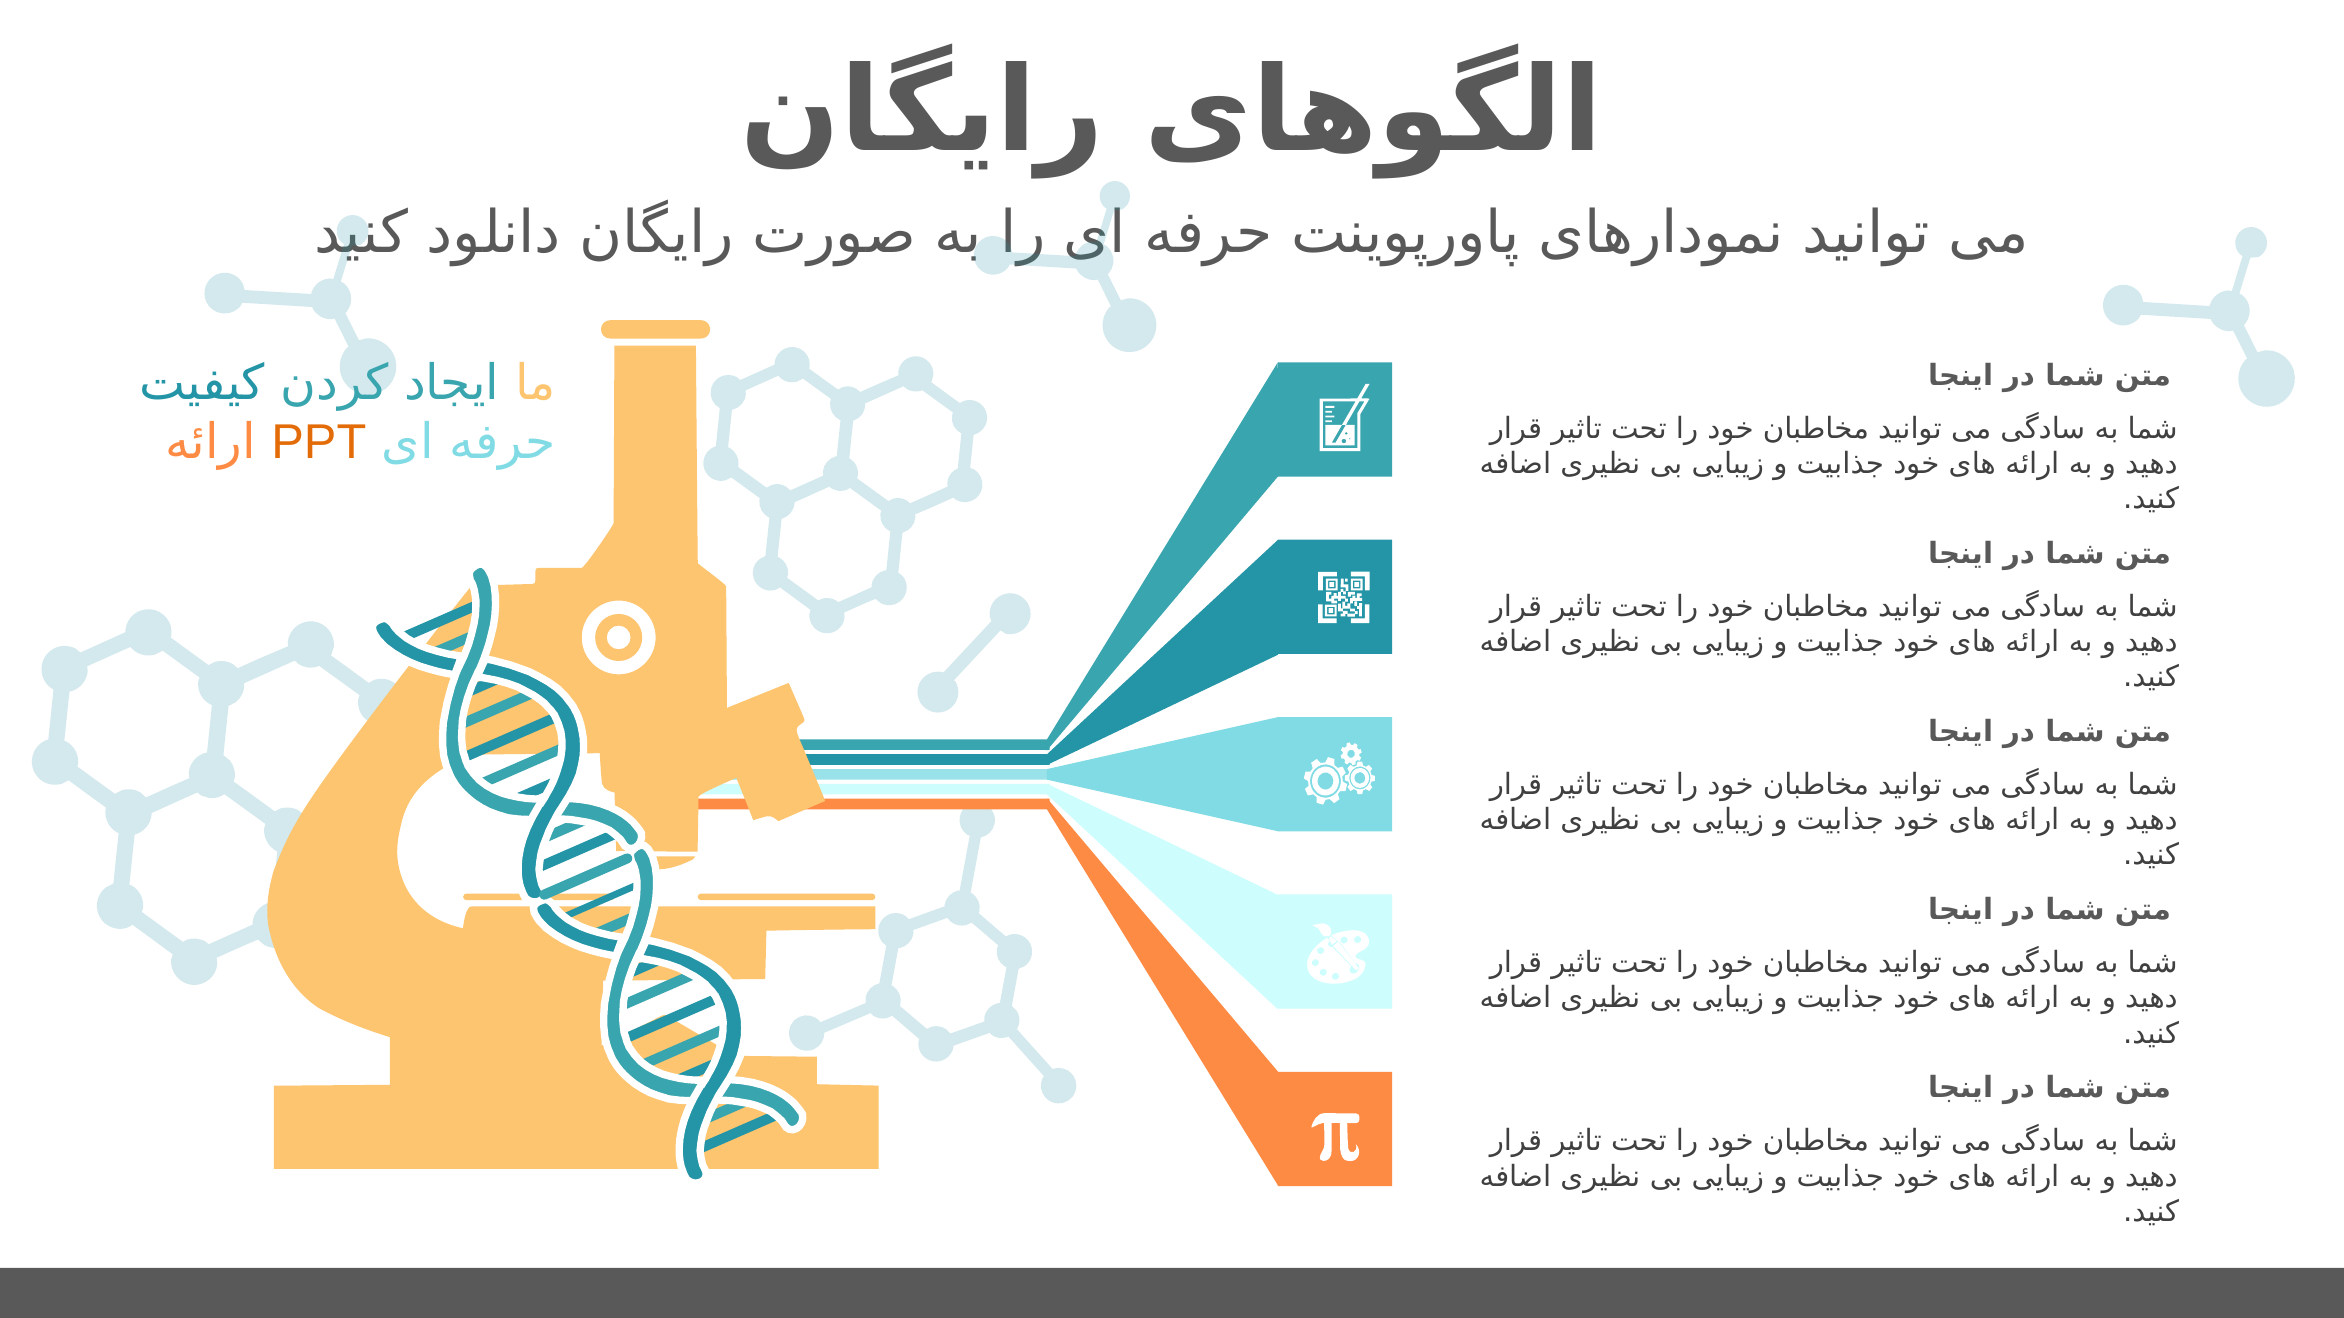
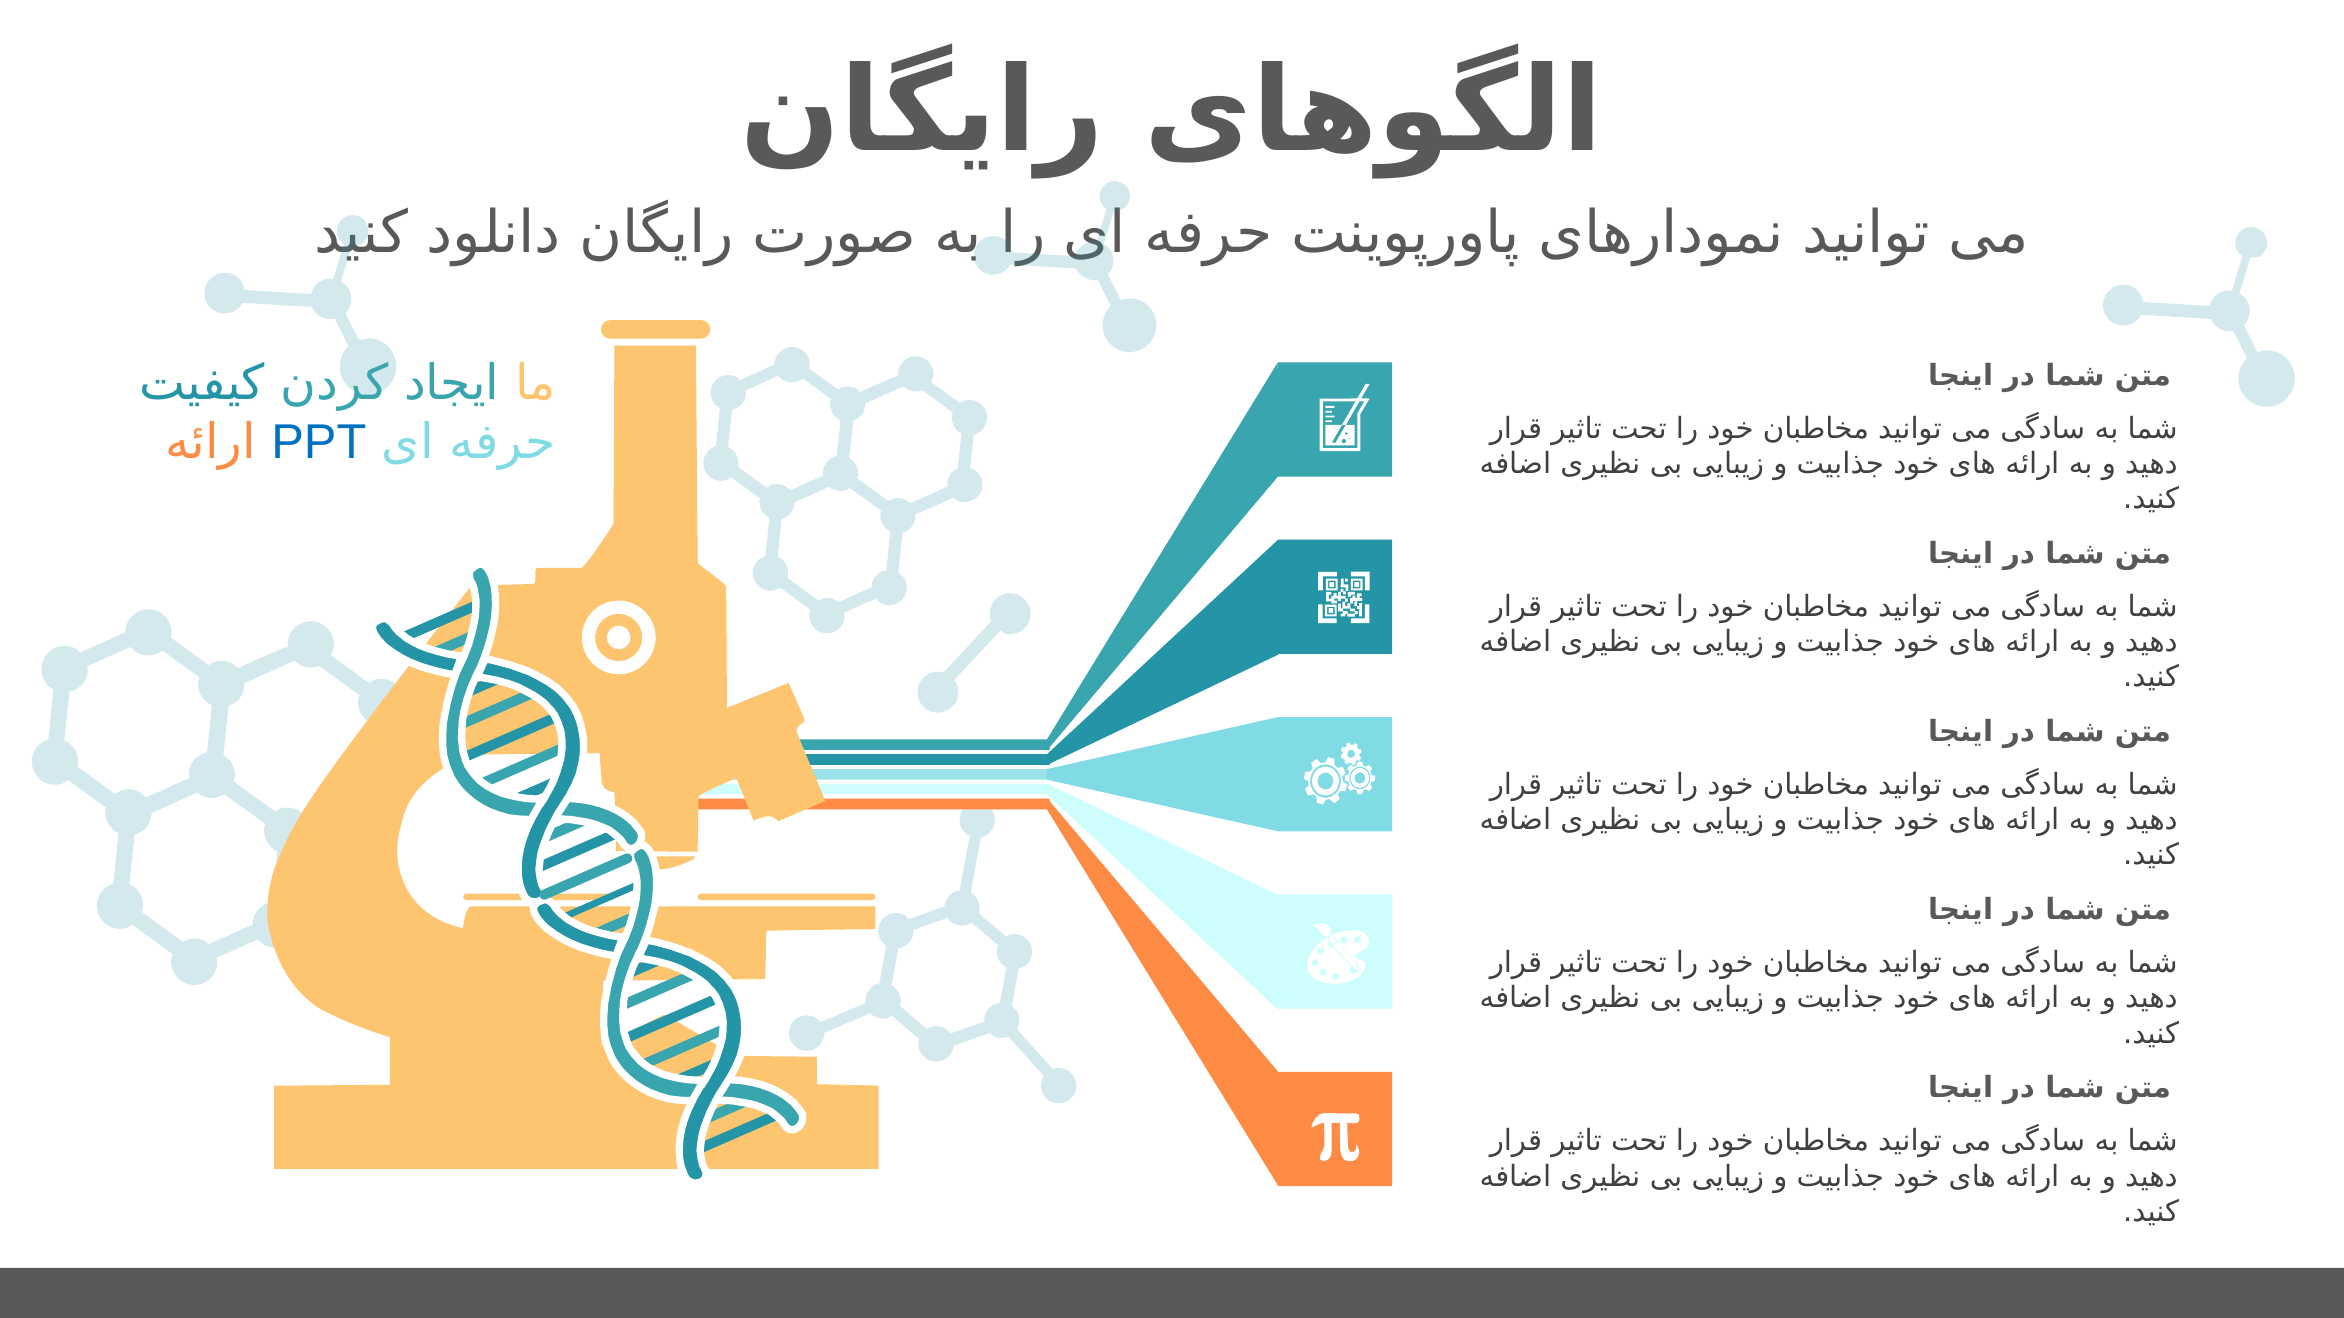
PPT colour: orange -> blue
